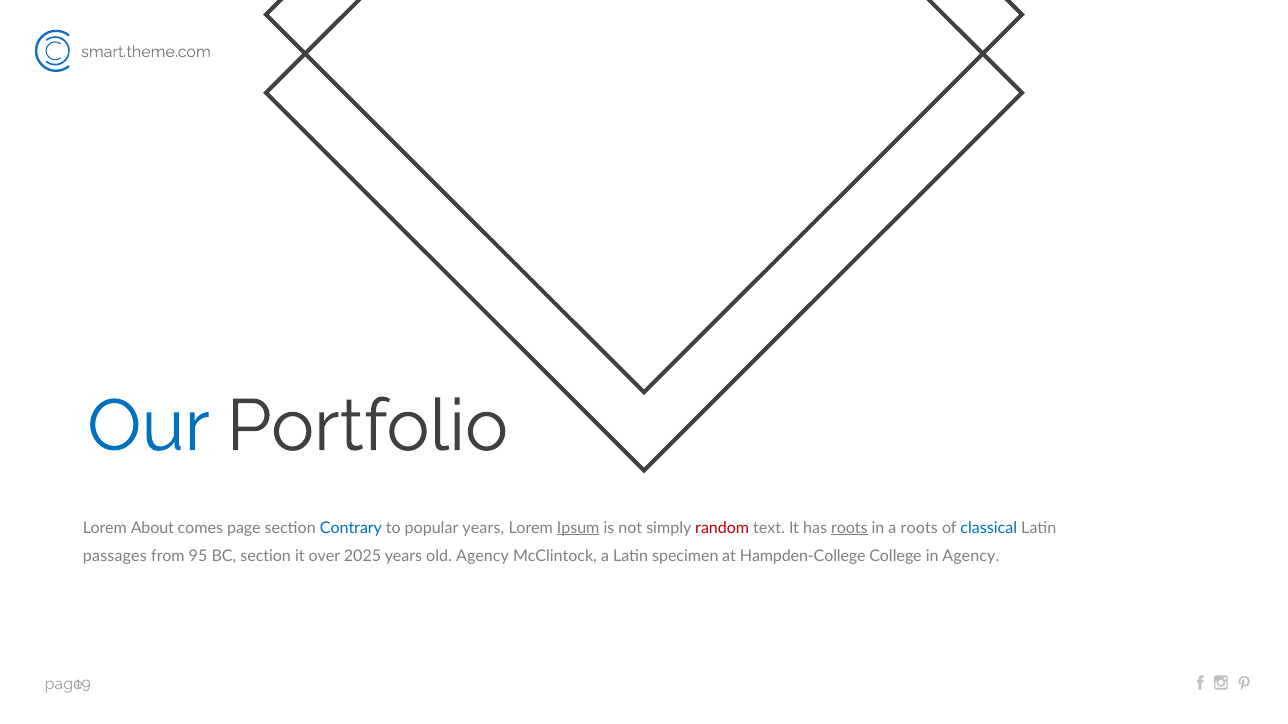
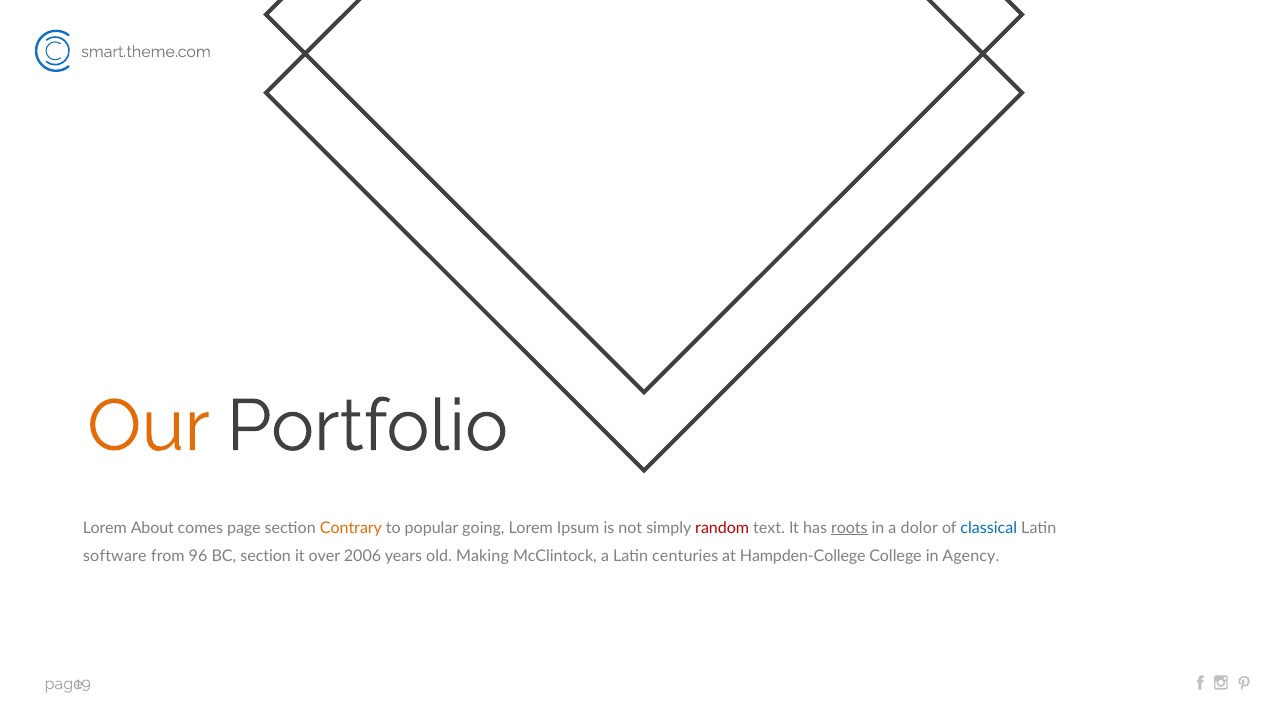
Our colour: blue -> orange
Contrary colour: blue -> orange
popular years: years -> going
Ipsum underline: present -> none
a roots: roots -> dolor
passages: passages -> software
95: 95 -> 96
2025: 2025 -> 2006
old Agency: Agency -> Making
specimen: specimen -> centuries
